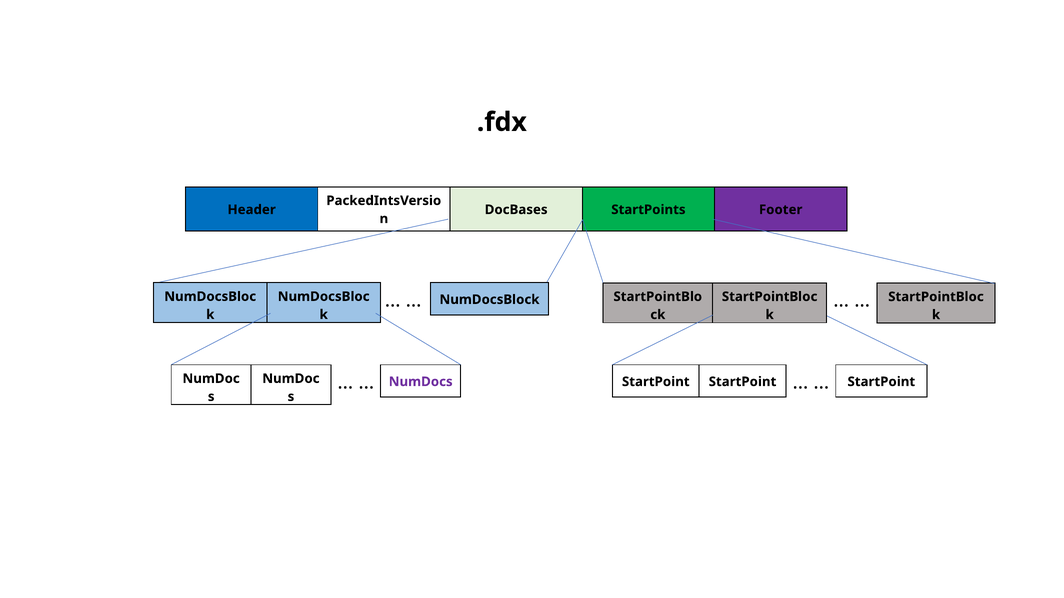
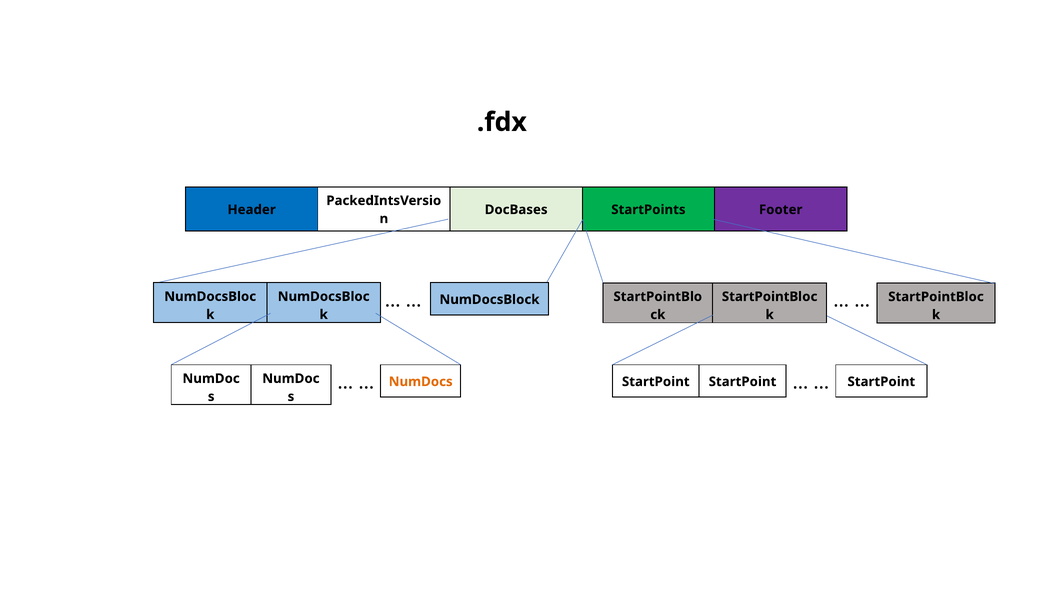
NumDocs colour: purple -> orange
